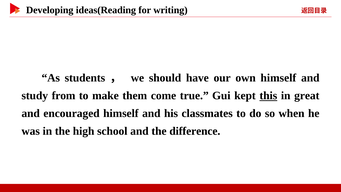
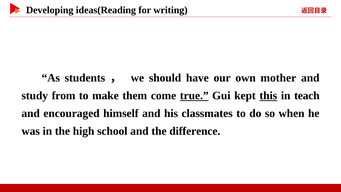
own himself: himself -> mother
true underline: none -> present
great: great -> teach
